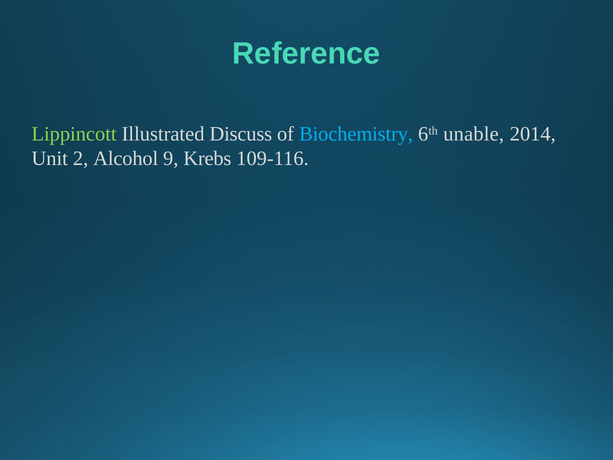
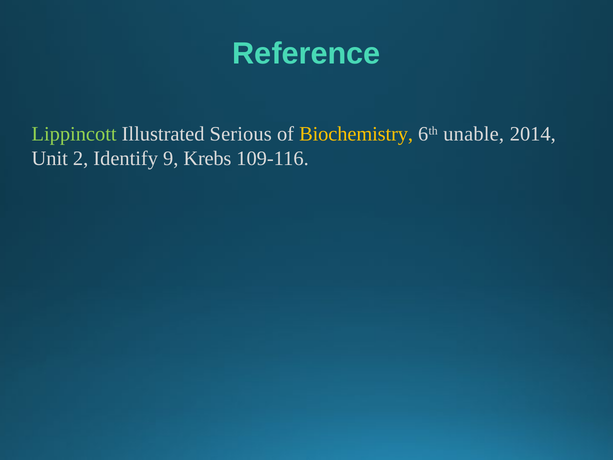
Discuss: Discuss -> Serious
Biochemistry colour: light blue -> yellow
Alcohol: Alcohol -> Identify
